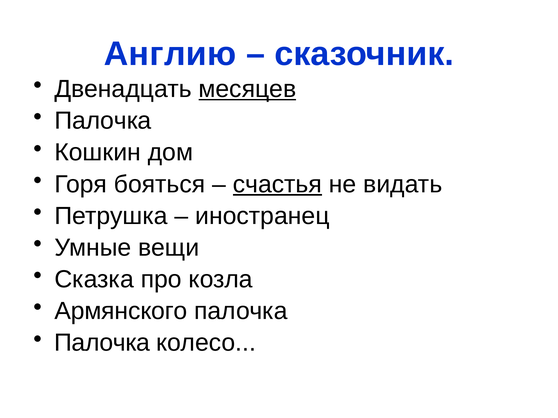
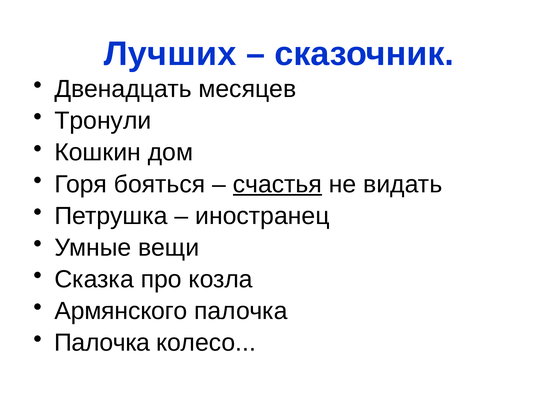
Англию: Англию -> Лучших
месяцев underline: present -> none
Палочка at (103, 121): Палочка -> Тронули
